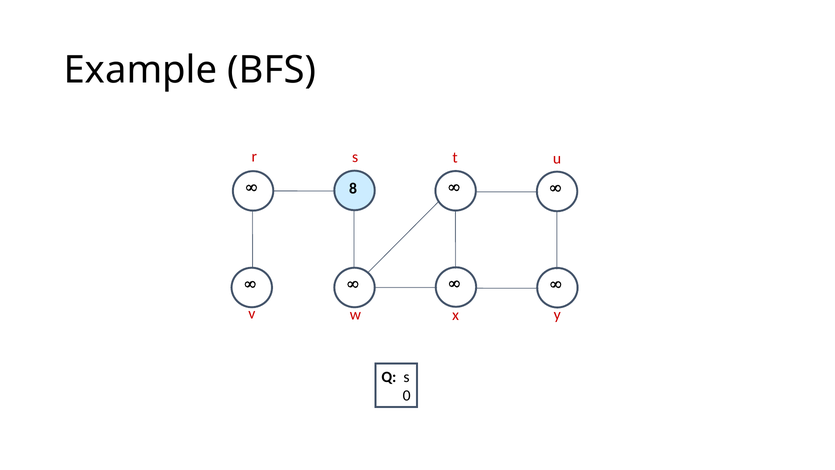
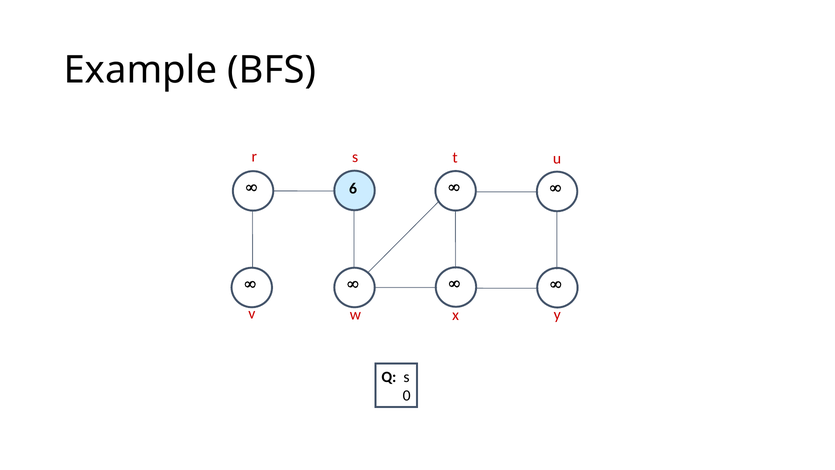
8: 8 -> 6
